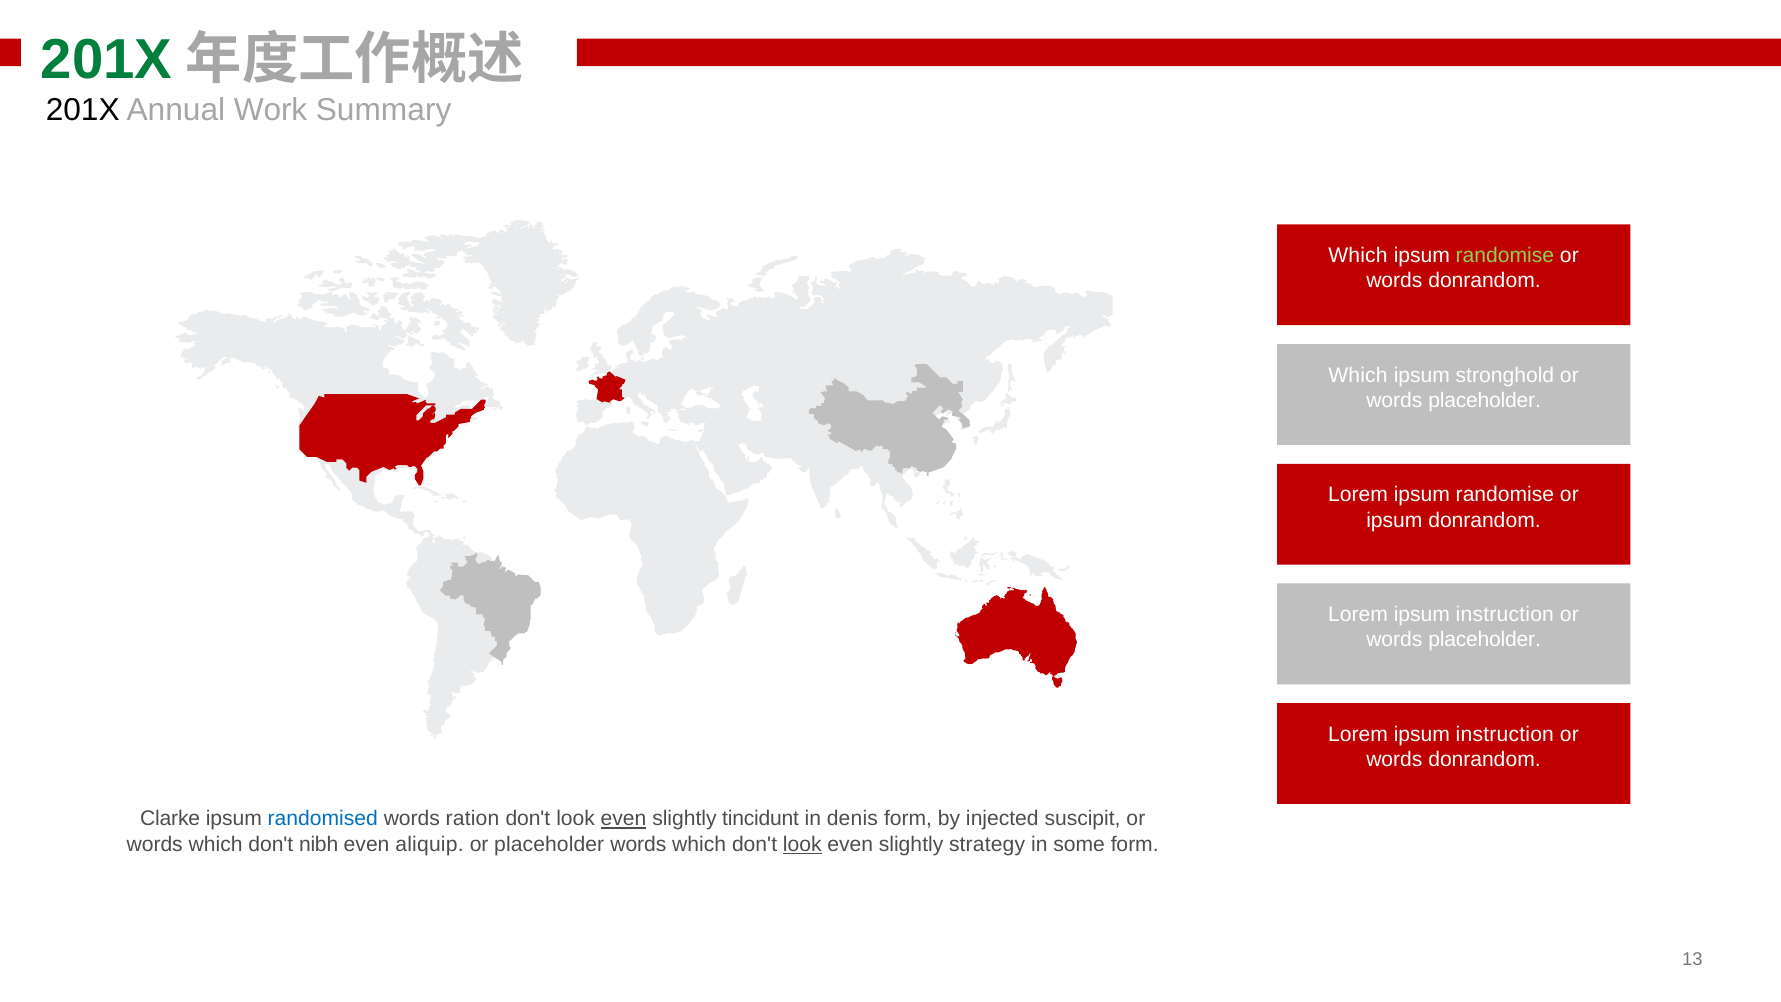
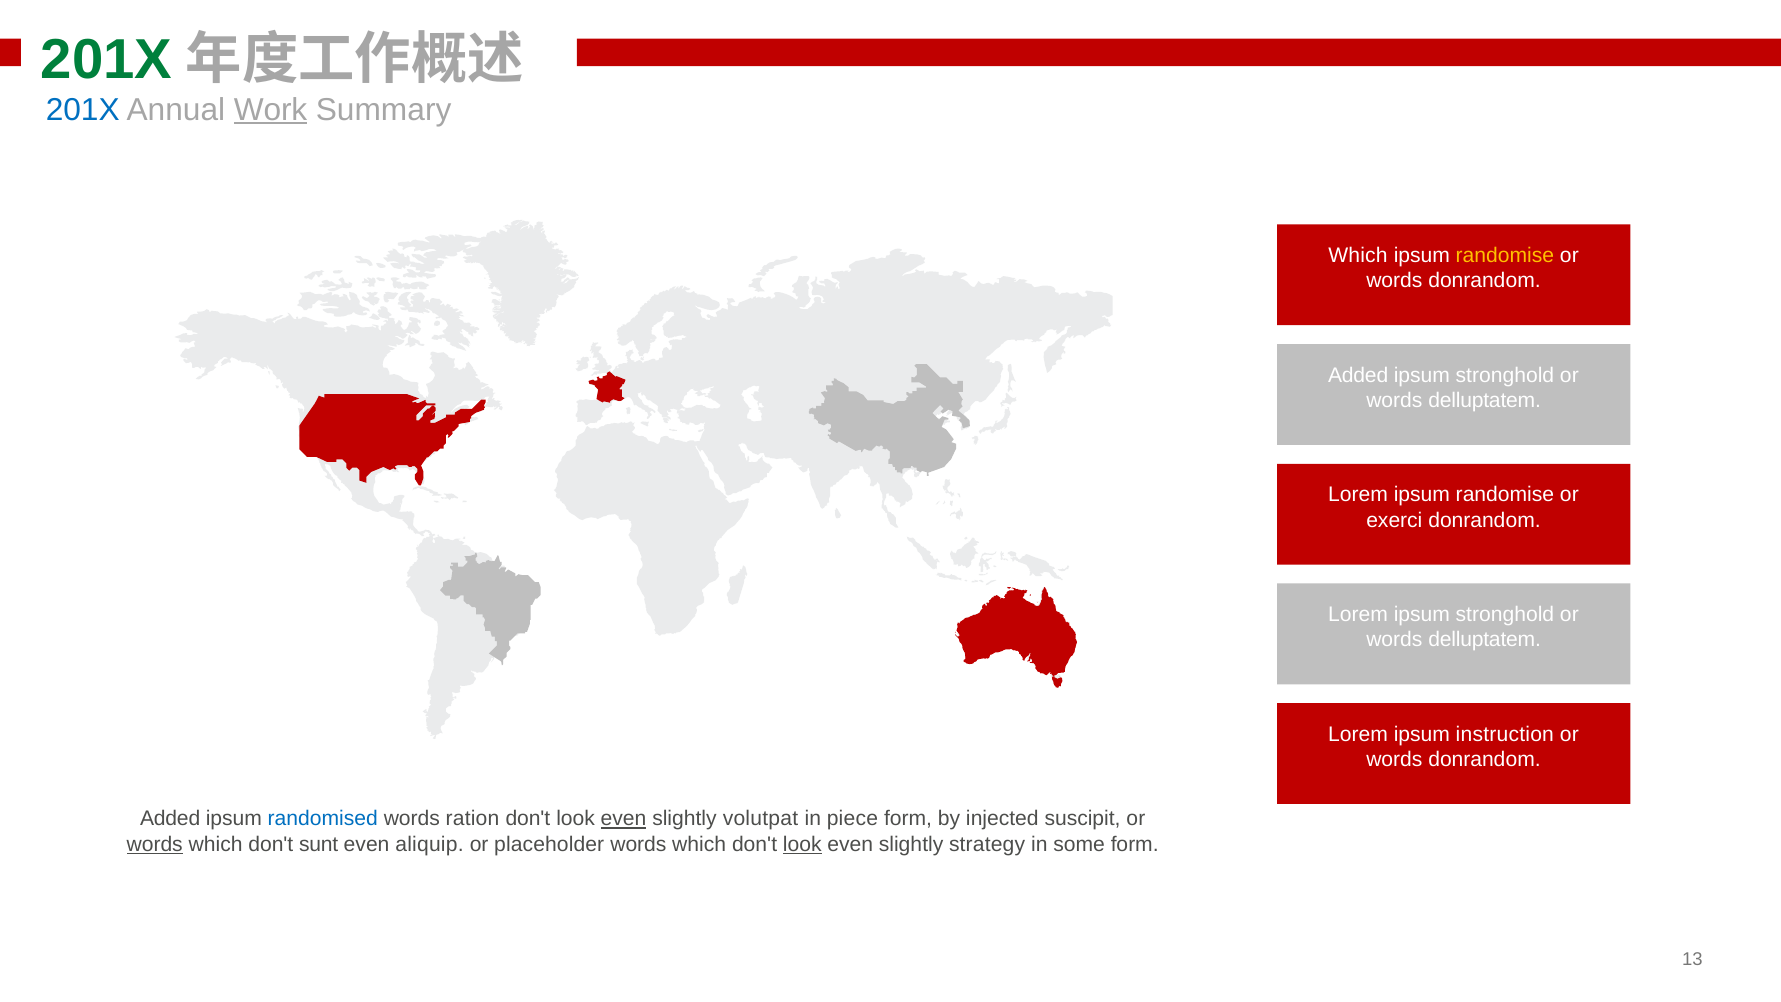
201X at (83, 110) colour: black -> blue
Work underline: none -> present
randomise at (1505, 256) colour: light green -> yellow
Which at (1358, 375): Which -> Added
placeholder at (1485, 401): placeholder -> delluptatem
ipsum at (1394, 520): ipsum -> exerci
instruction at (1505, 614): instruction -> stronghold
placeholder at (1485, 640): placeholder -> delluptatem
Clarke at (170, 819): Clarke -> Added
tincidunt: tincidunt -> volutpat
denis: denis -> piece
words at (155, 844) underline: none -> present
nibh: nibh -> sunt
